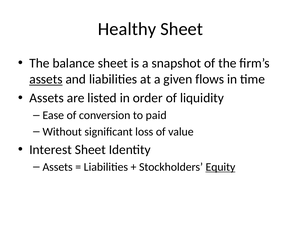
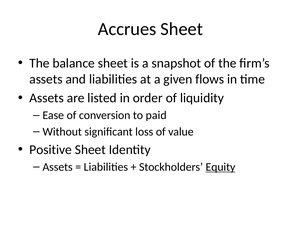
Healthy: Healthy -> Accrues
assets at (46, 79) underline: present -> none
Interest: Interest -> Positive
